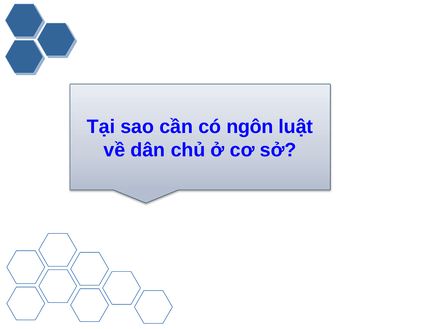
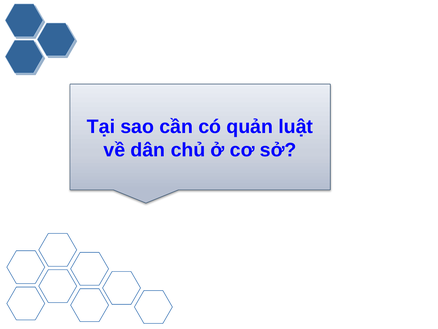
ngôn: ngôn -> quản
